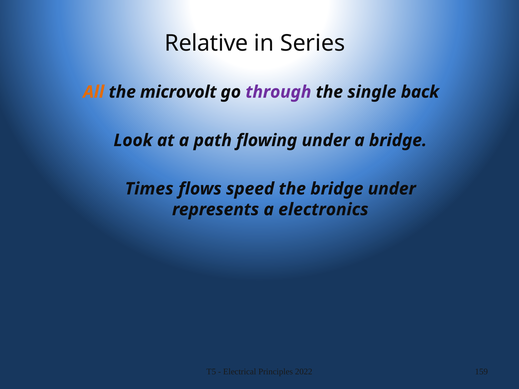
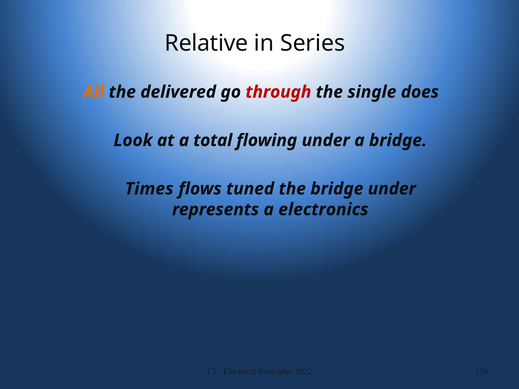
microvolt: microvolt -> delivered
through colour: purple -> red
back: back -> does
path: path -> total
speed: speed -> tuned
